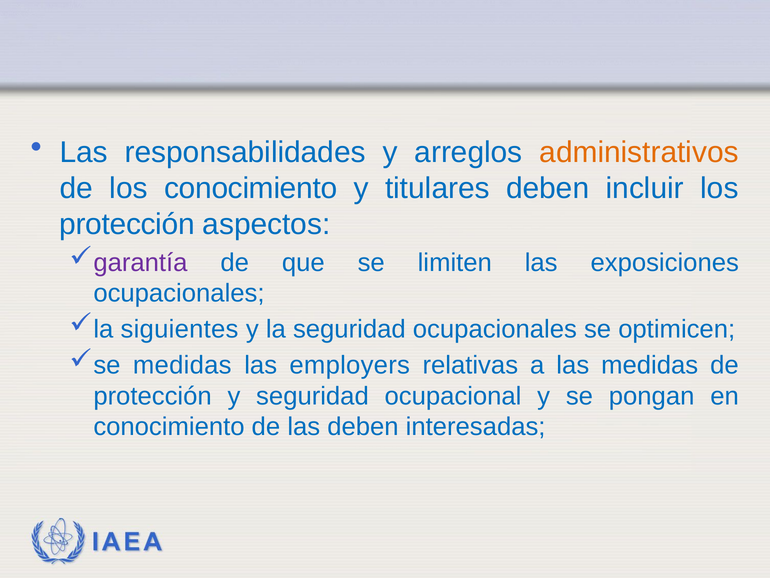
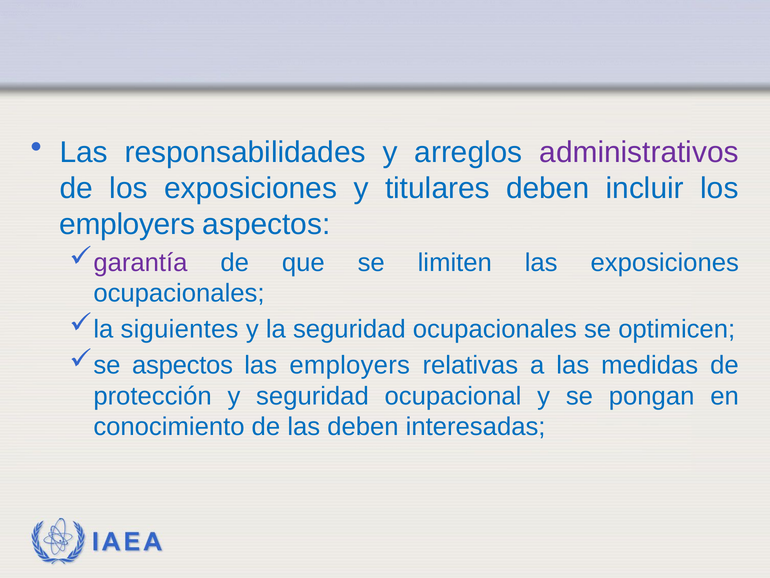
administrativos colour: orange -> purple
los conocimiento: conocimiento -> exposiciones
protección at (127, 224): protección -> employers
se medidas: medidas -> aspectos
